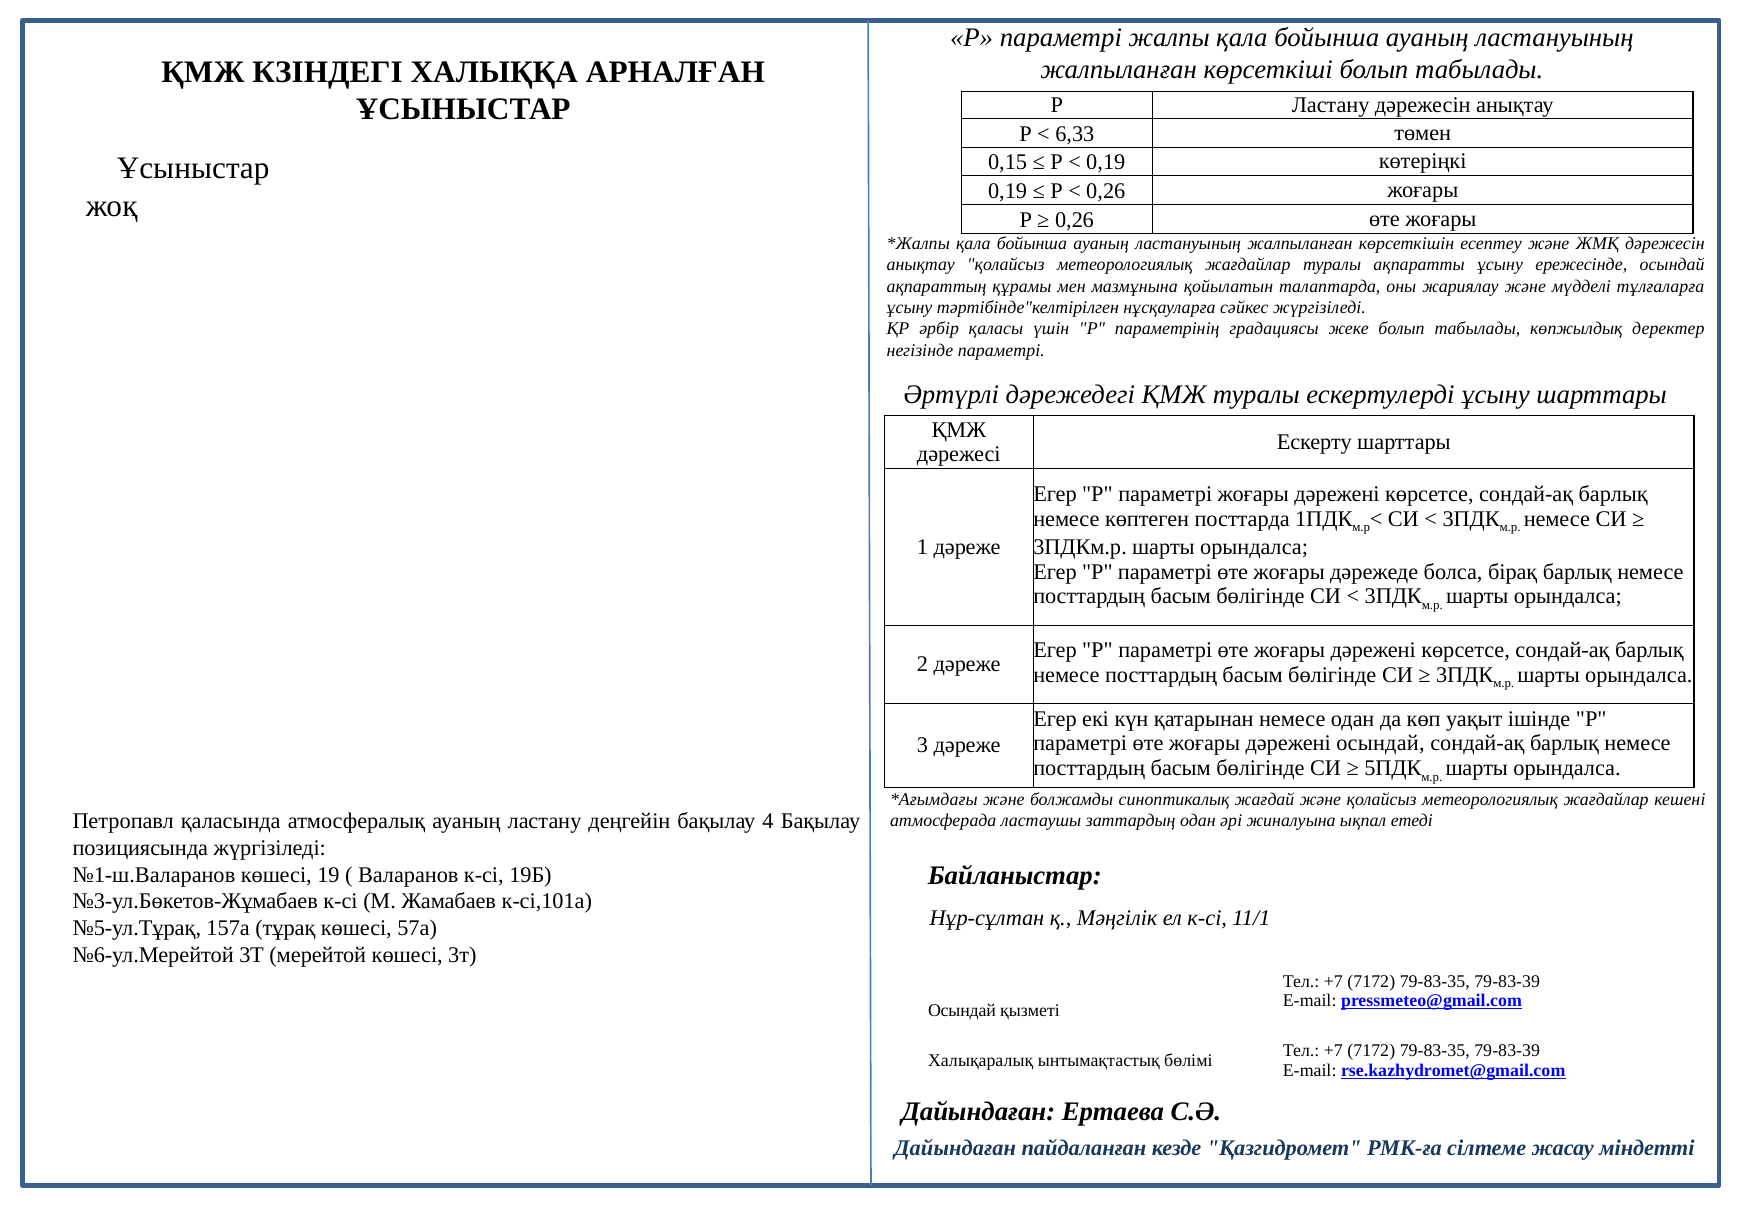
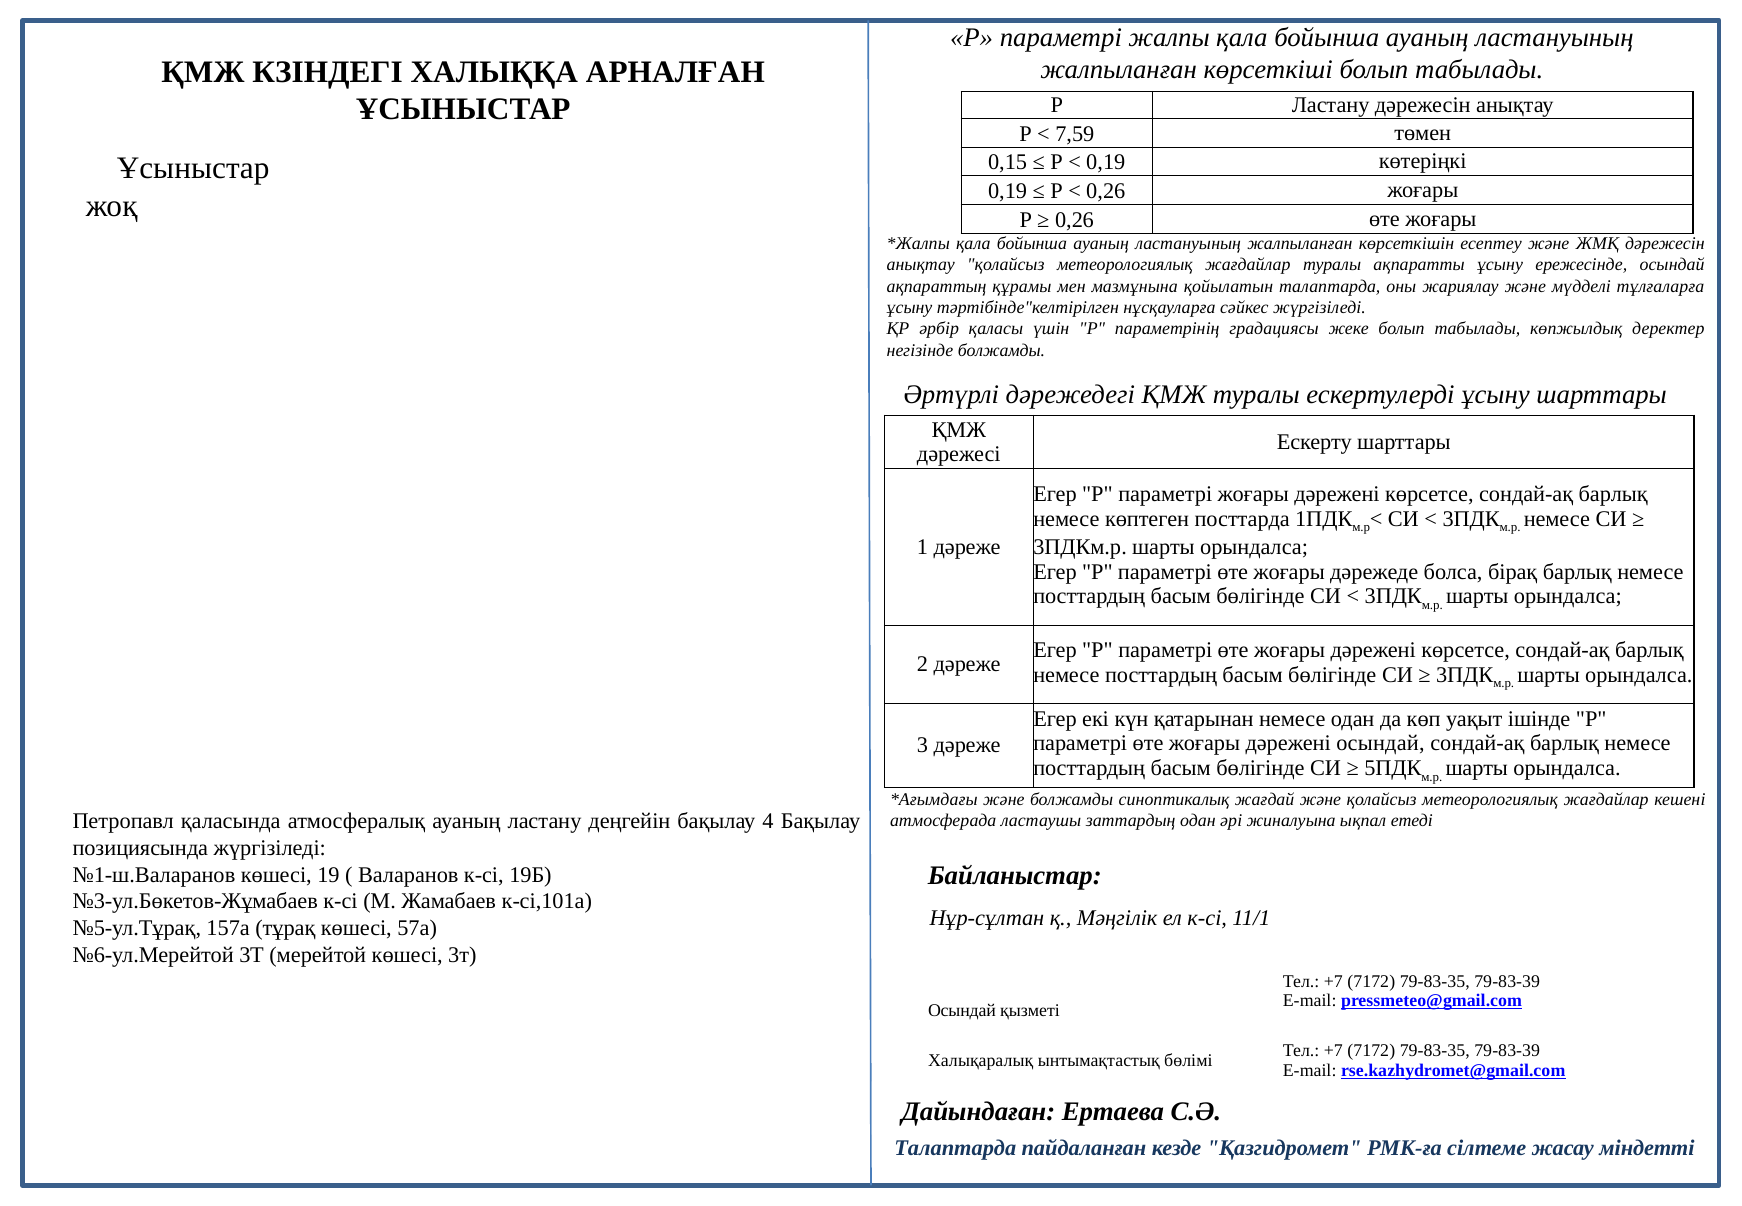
6,33: 6,33 -> 7,59
негізінде параметрі: параметрі -> болжамды
Дайындаған at (955, 1148): Дайындаған -> Талаптарда
